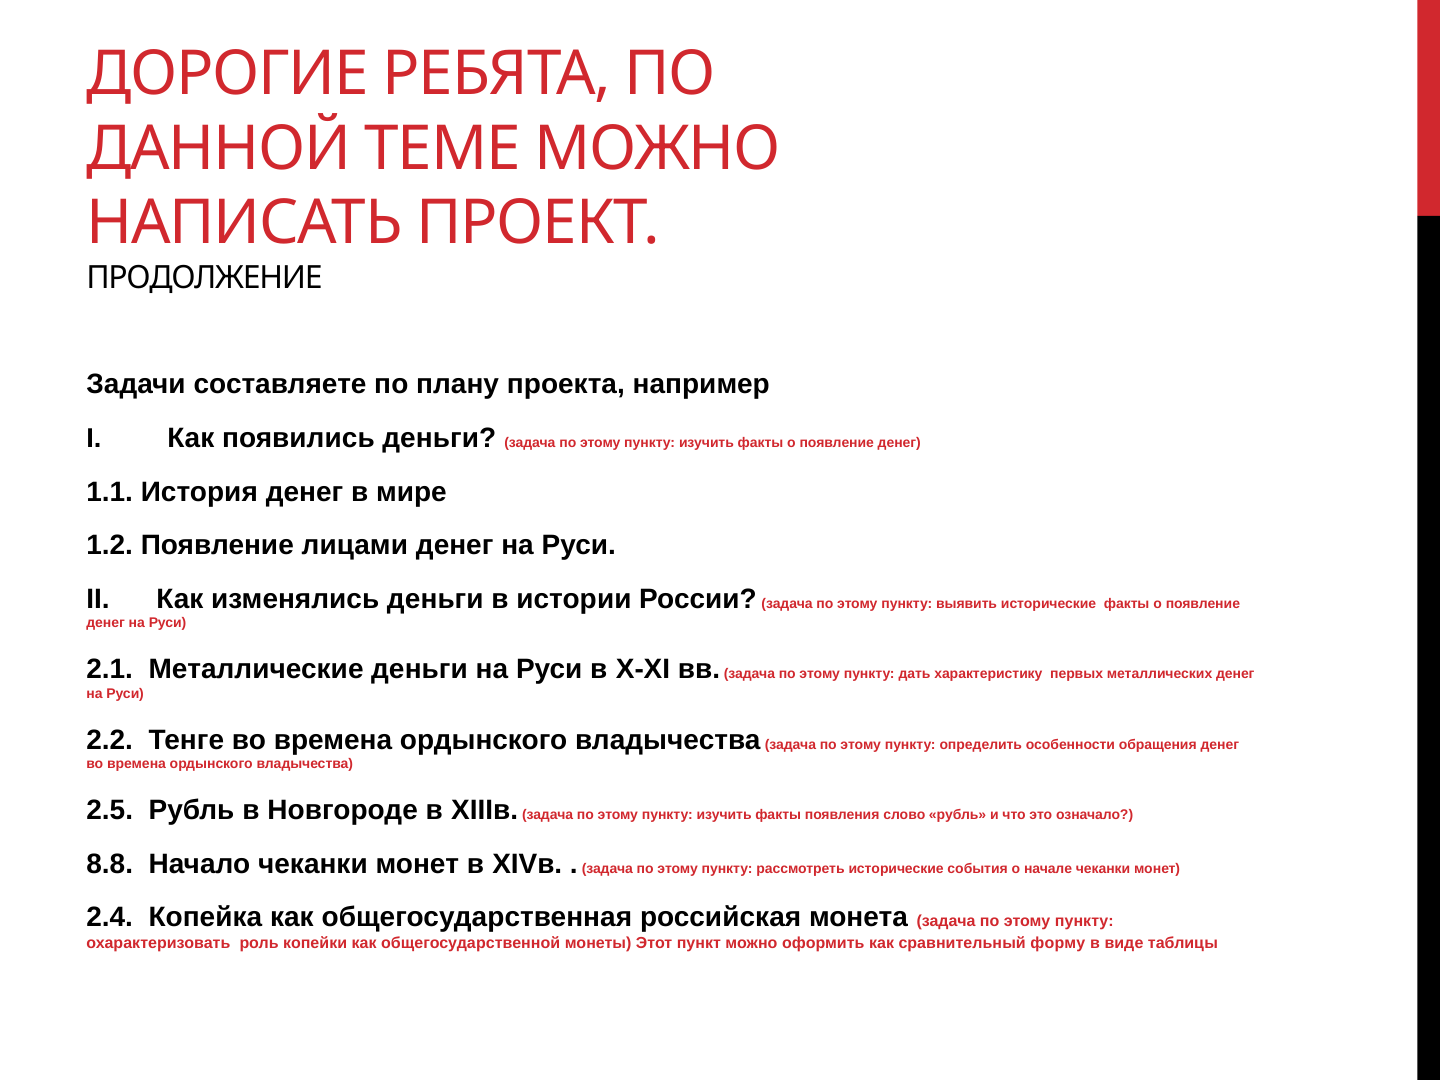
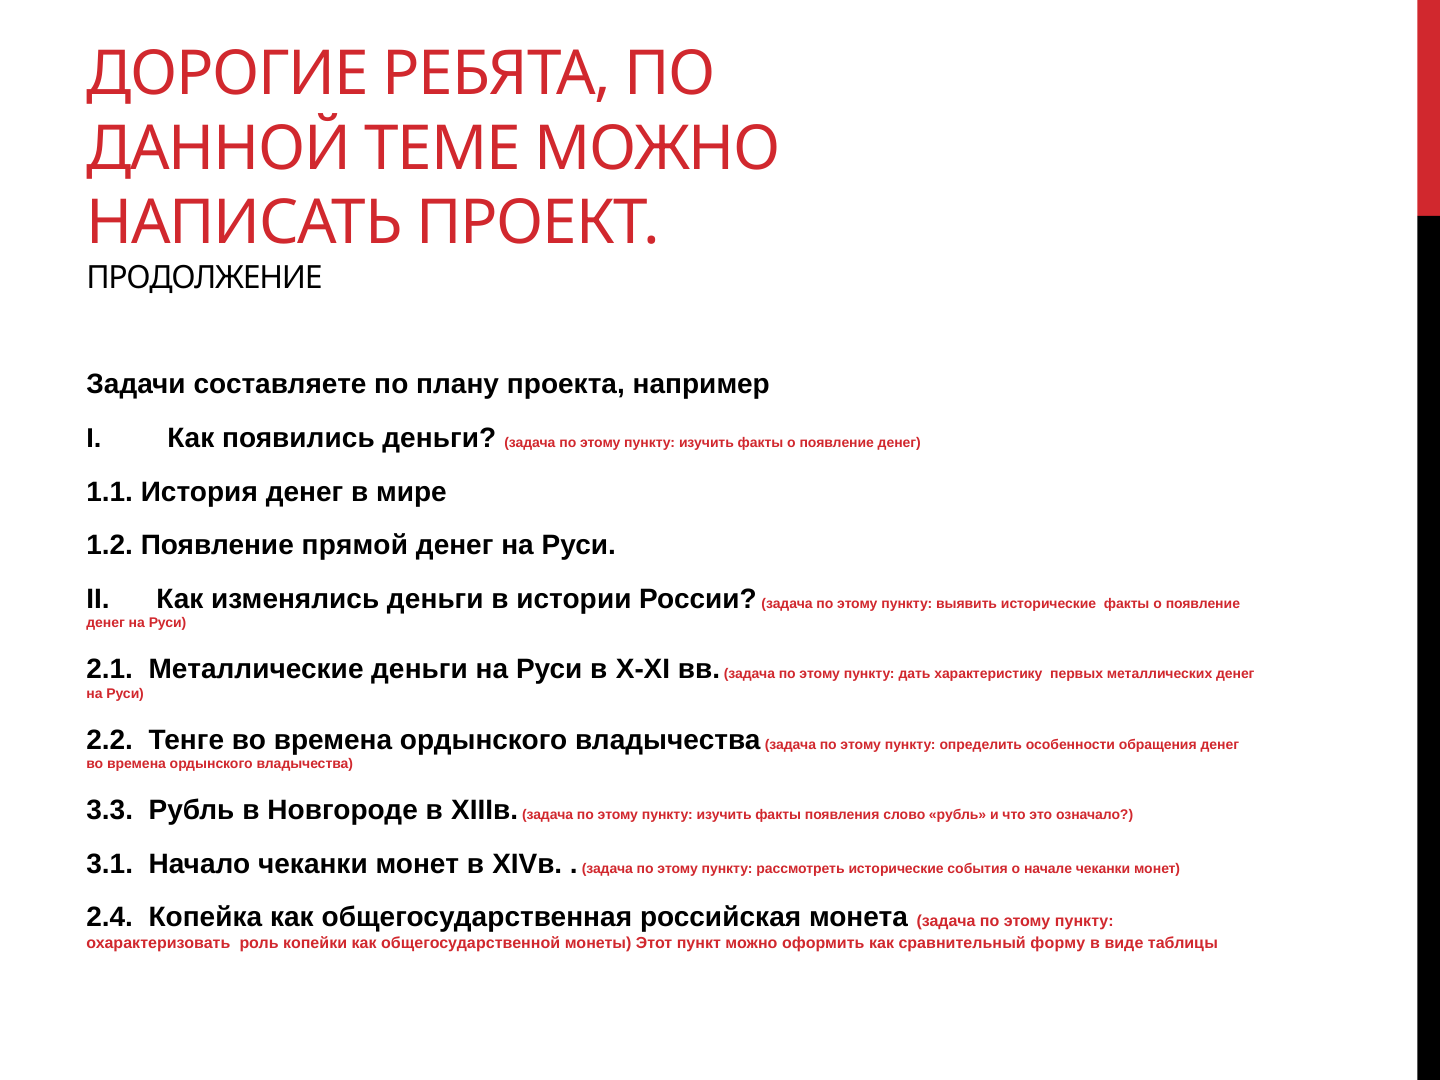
лицами: лицами -> прямой
2.5: 2.5 -> 3.3
8.8: 8.8 -> 3.1
